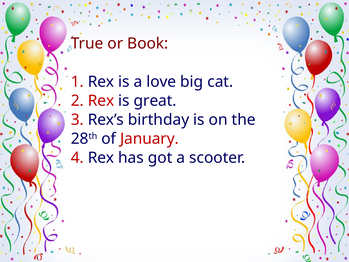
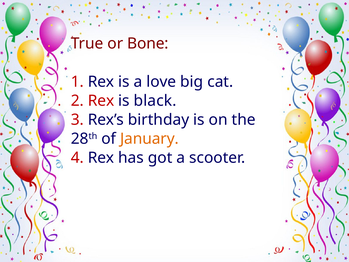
Book: Book -> Bone
great: great -> black
January colour: red -> orange
